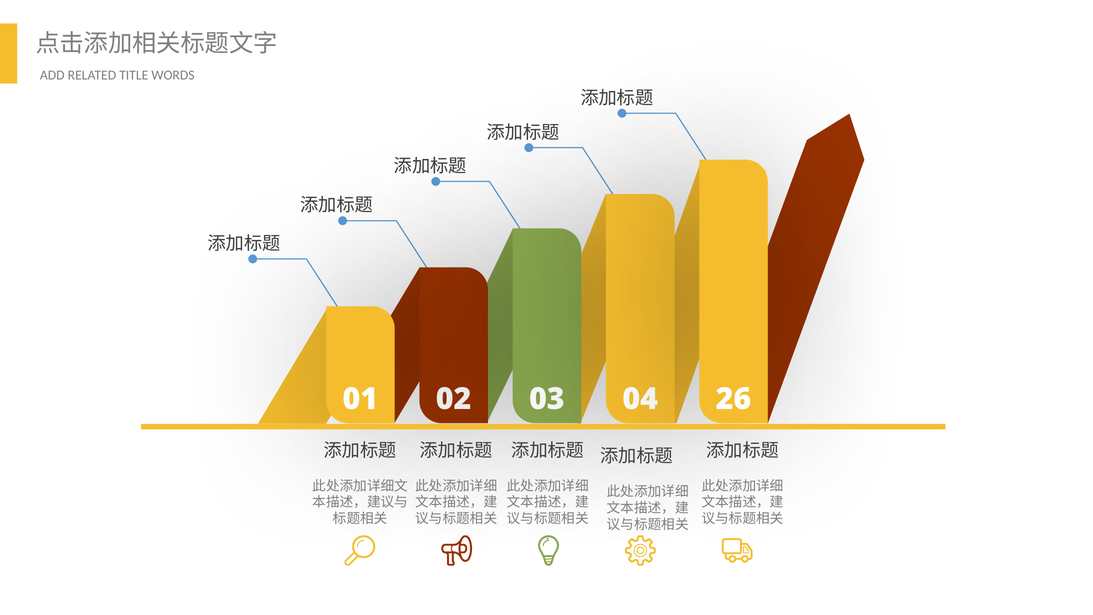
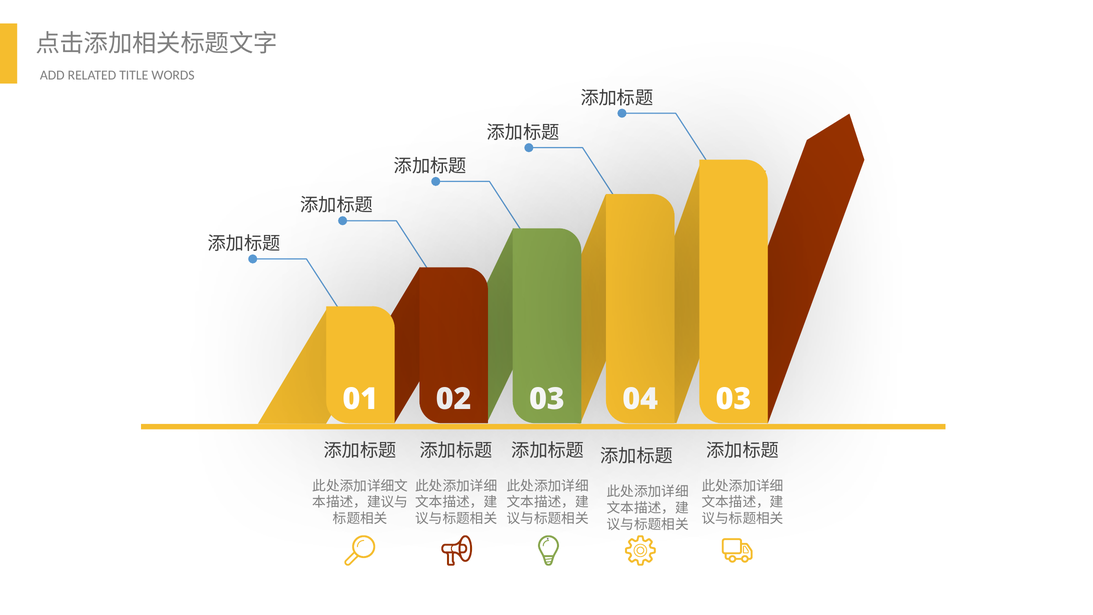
26 at (734, 399): 26 -> 03
